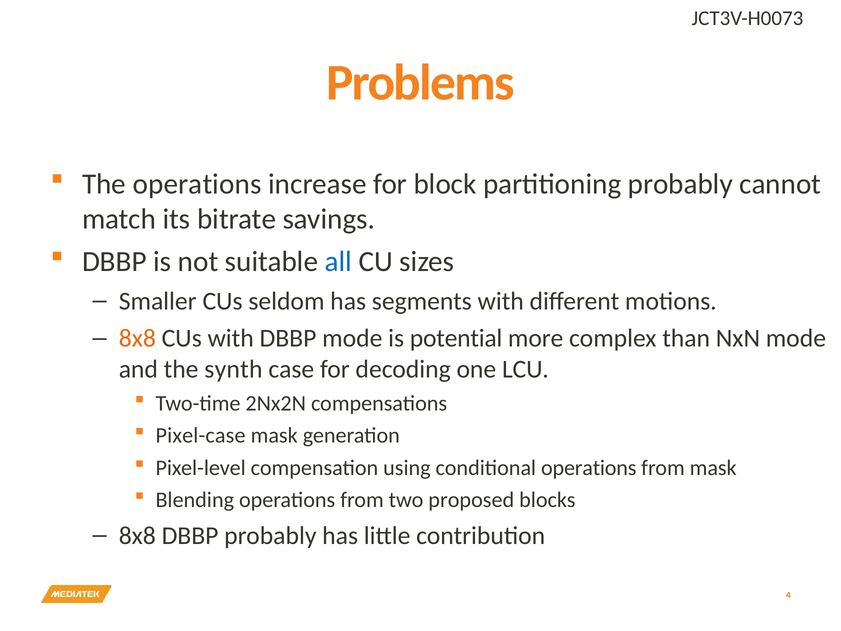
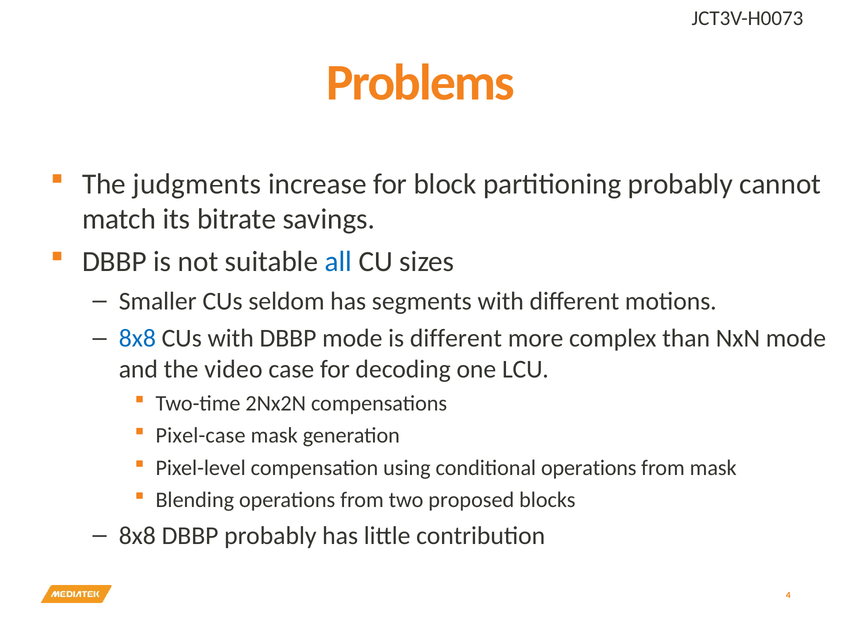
The operations: operations -> judgments
8x8 at (137, 338) colour: orange -> blue
is potential: potential -> different
synth: synth -> video
